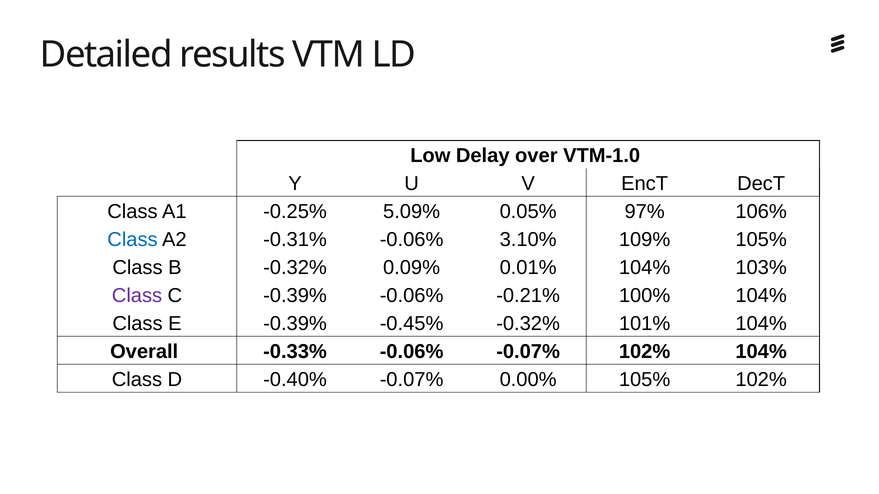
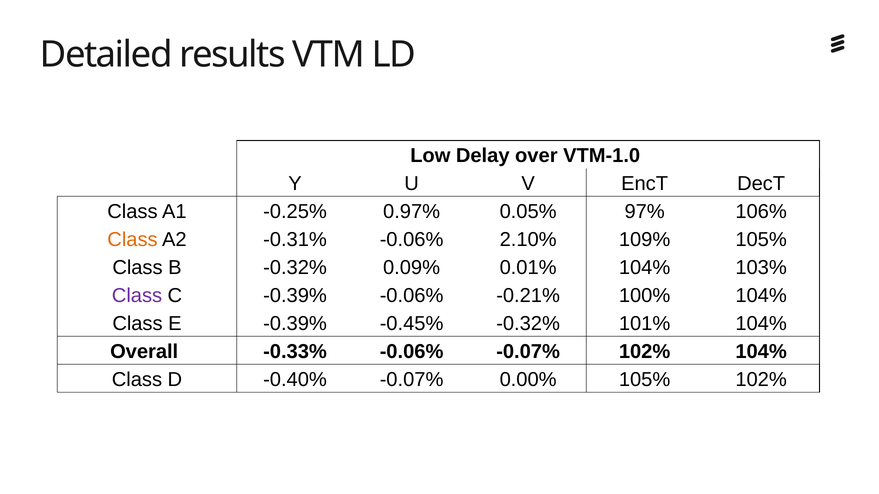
5.09%: 5.09% -> 0.97%
Class at (133, 240) colour: blue -> orange
3.10%: 3.10% -> 2.10%
